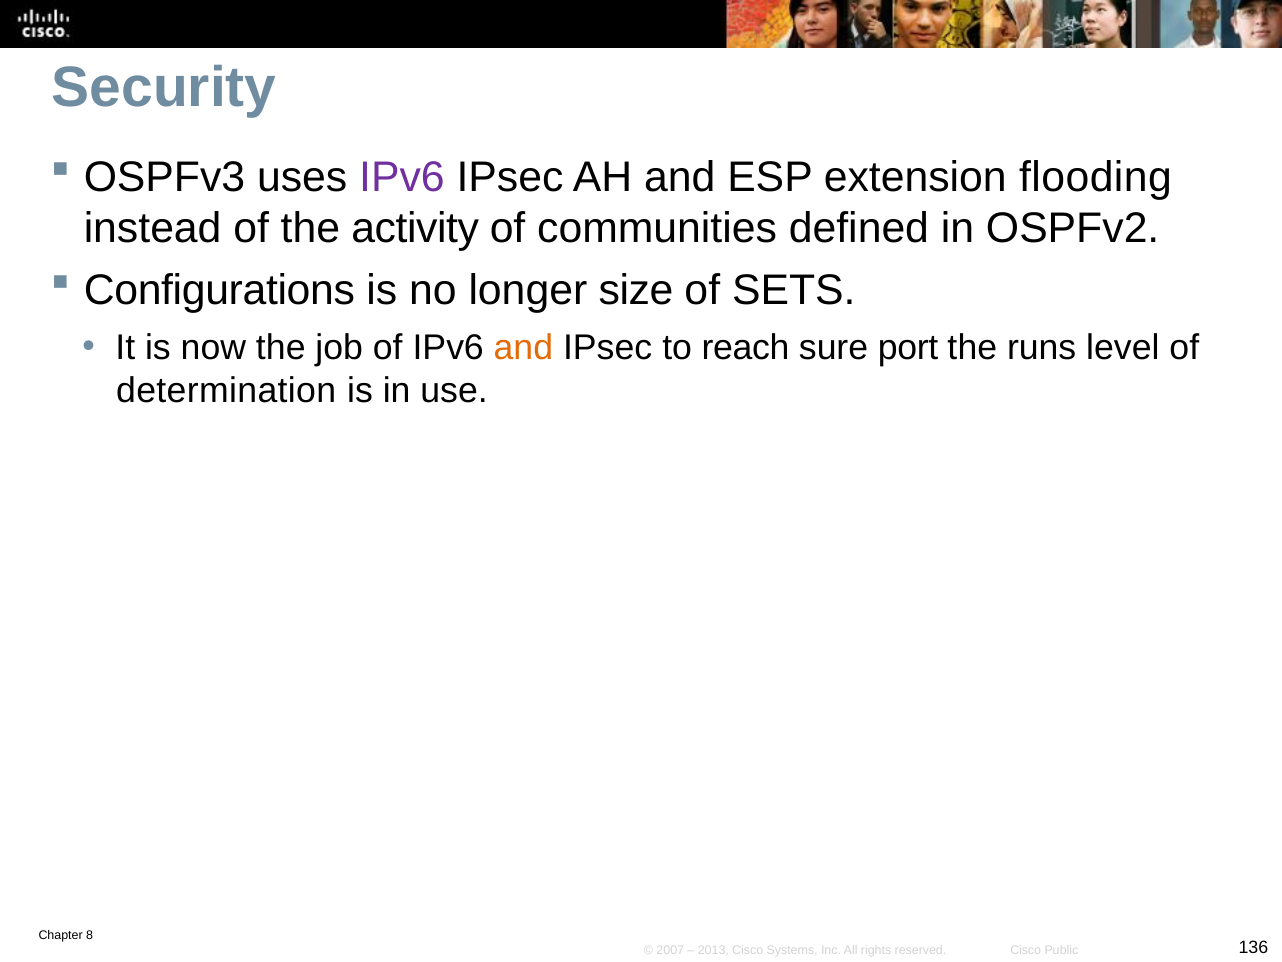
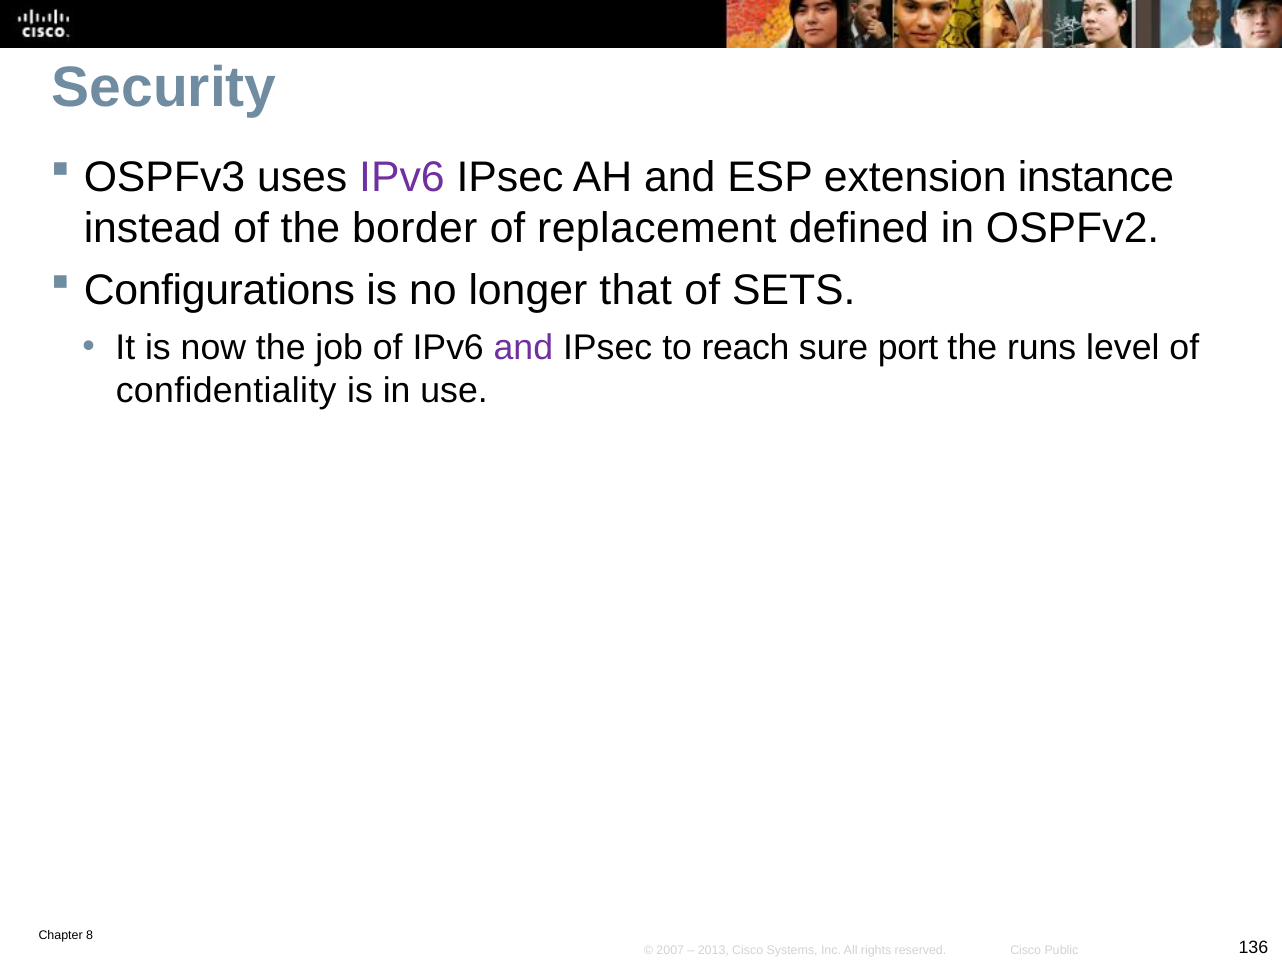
flooding: flooding -> instance
activity: activity -> border
communities: communities -> replacement
size: size -> that
and at (523, 347) colour: orange -> purple
determination: determination -> confidentiality
